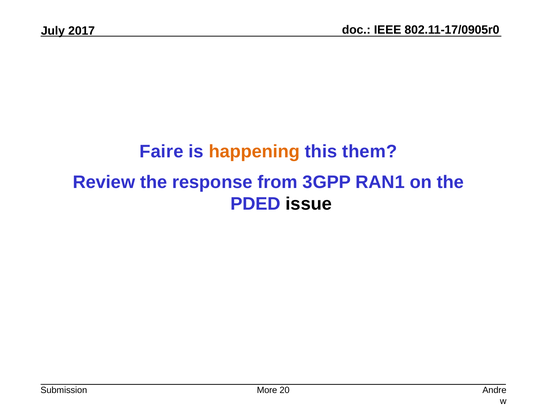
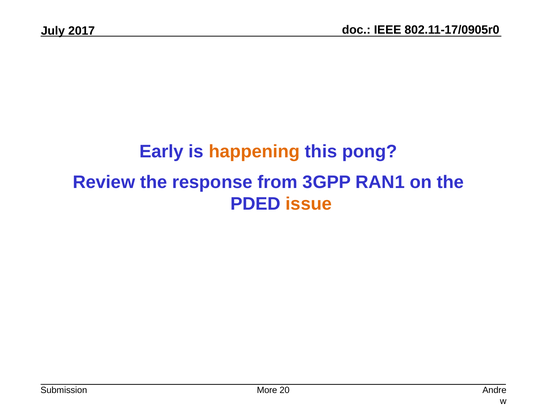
Faire: Faire -> Early
them: them -> pong
issue colour: black -> orange
